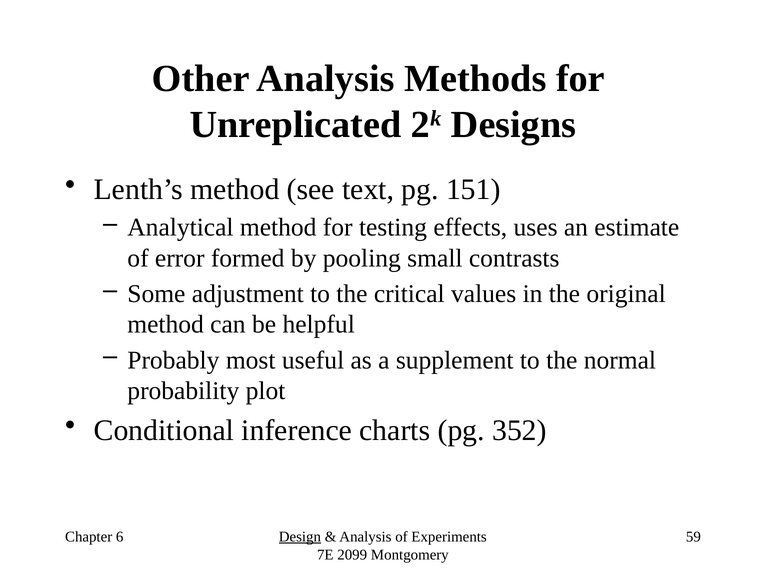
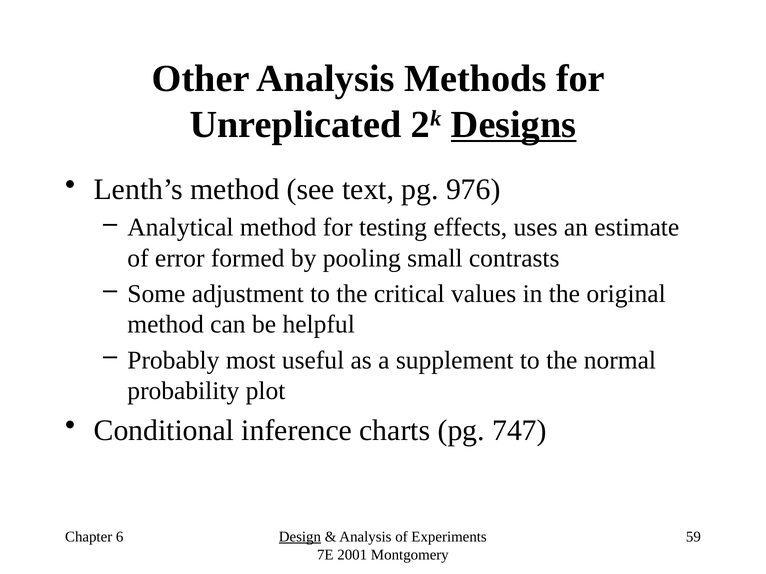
Designs underline: none -> present
151: 151 -> 976
352: 352 -> 747
2099: 2099 -> 2001
